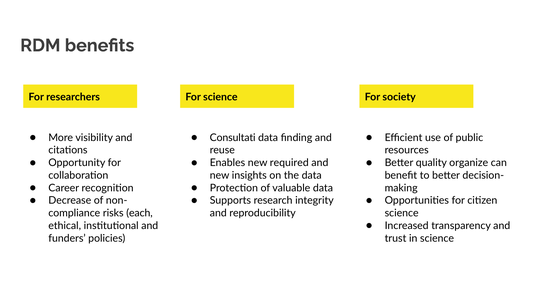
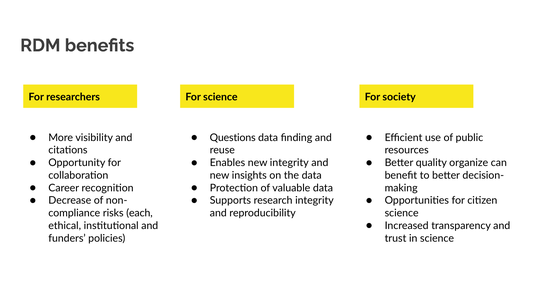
Consultati: Consultati -> Questions
new required: required -> integrity
